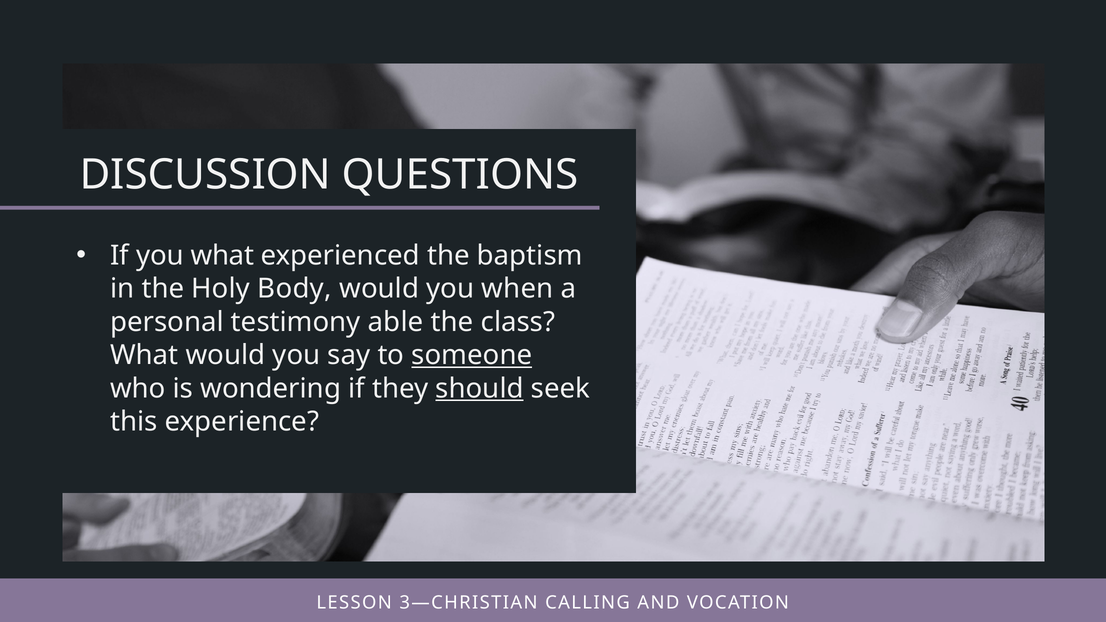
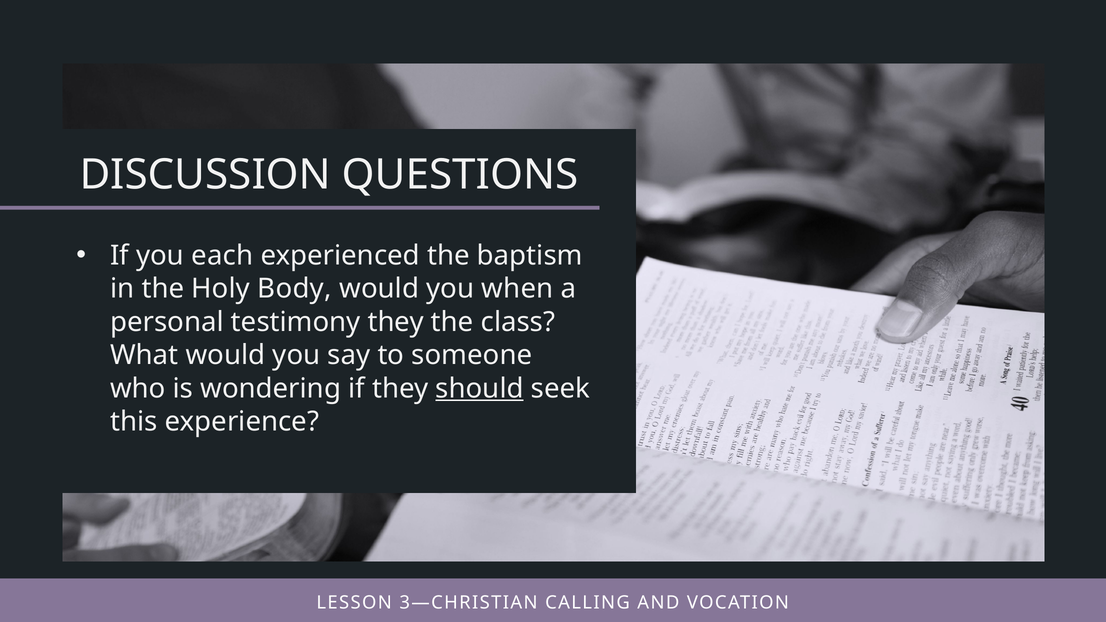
you what: what -> each
testimony able: able -> they
someone underline: present -> none
